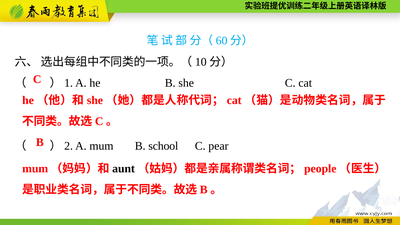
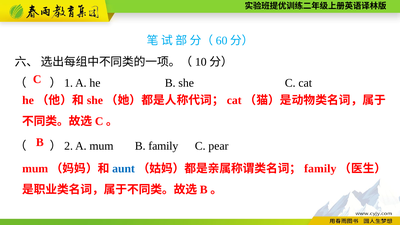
B school: school -> family
aunt colour: black -> blue
people at (320, 169): people -> family
